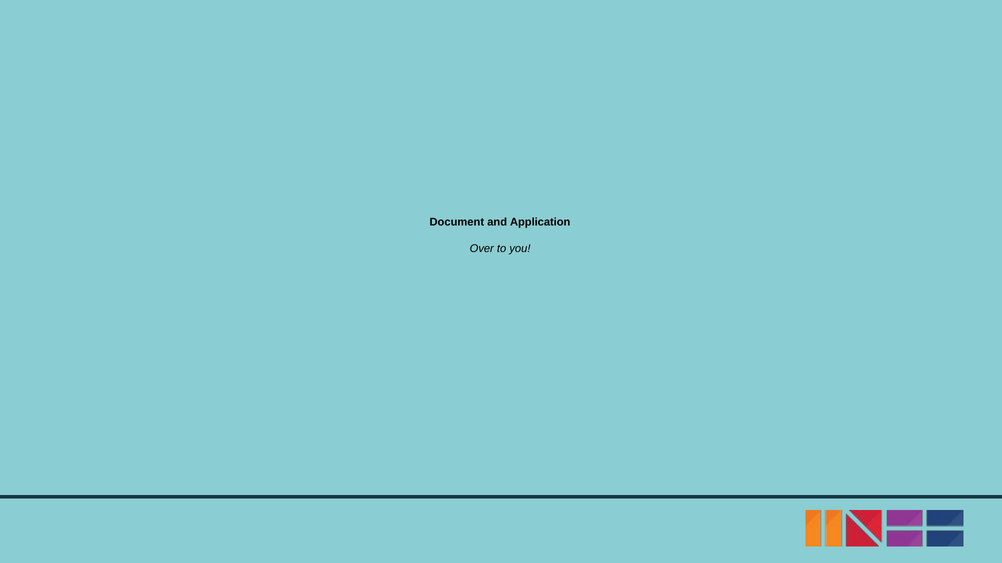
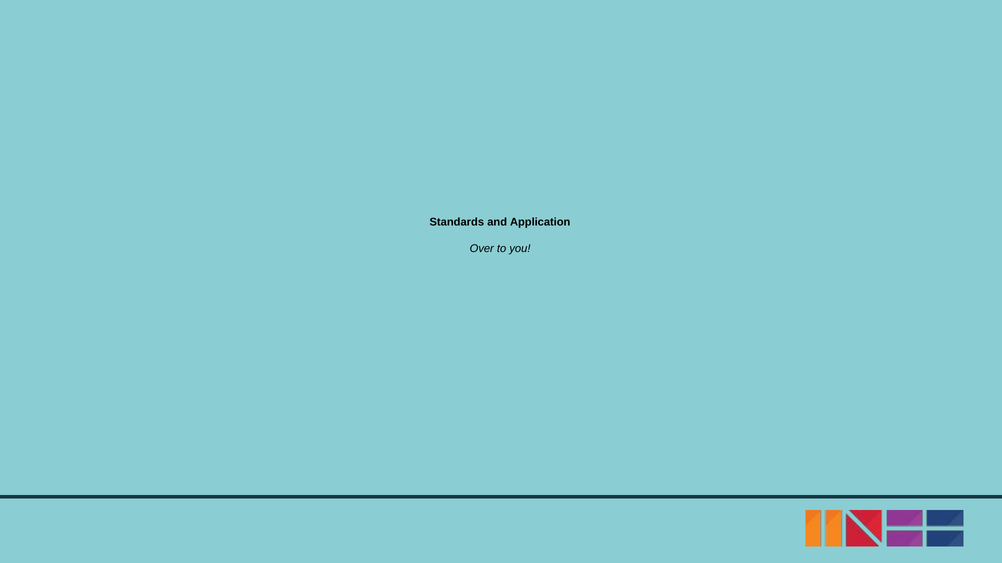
Document: Document -> Standards
